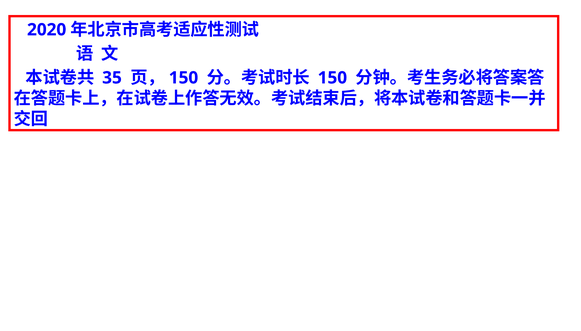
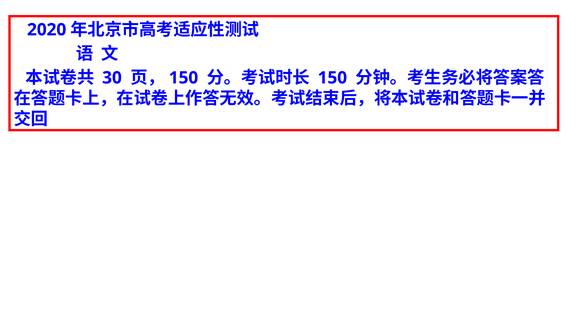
35: 35 -> 30
